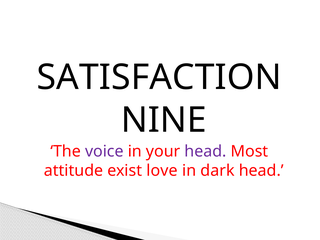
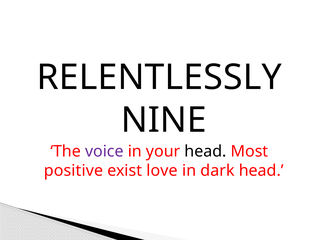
SATISFACTION: SATISFACTION -> RELENTLESSLY
head at (205, 151) colour: purple -> black
attitude: attitude -> positive
